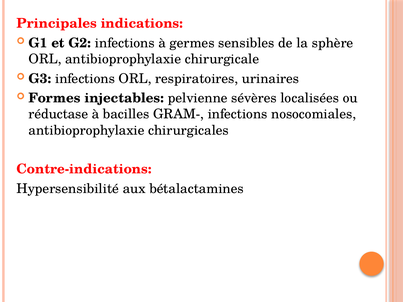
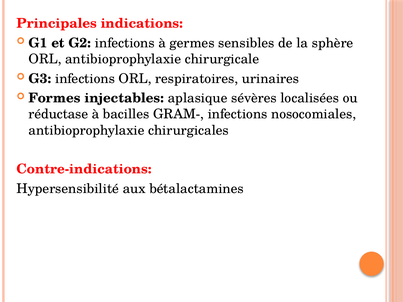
pelvienne: pelvienne -> aplasique
